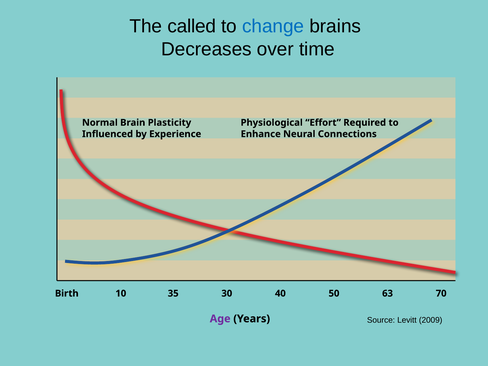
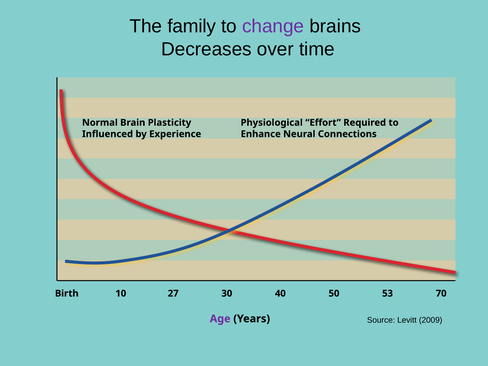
called: called -> family
change colour: blue -> purple
35: 35 -> 27
63: 63 -> 53
